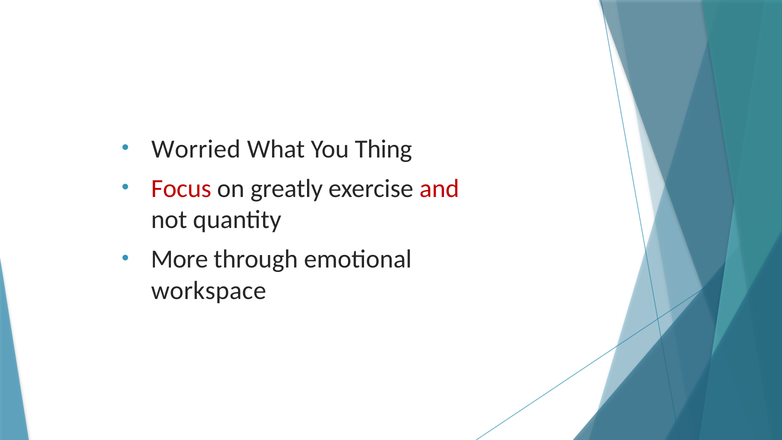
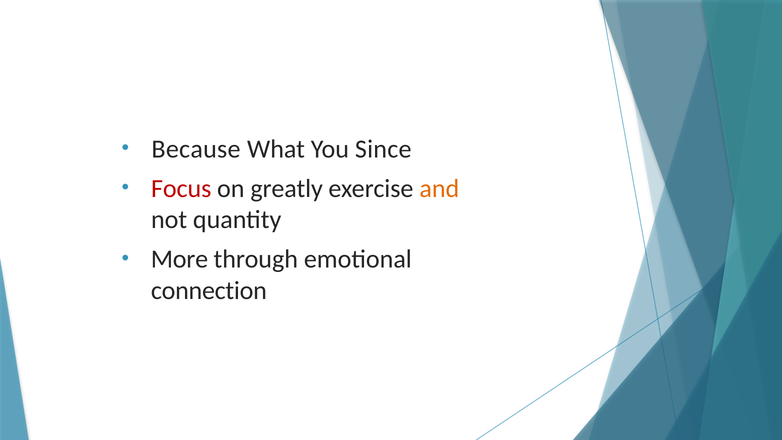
Worried: Worried -> Because
Thing: Thing -> Since
and colour: red -> orange
workspace: workspace -> connection
